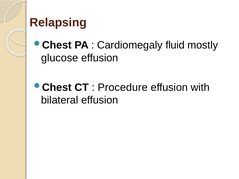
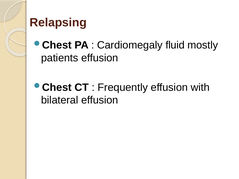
glucose: glucose -> patients
Procedure: Procedure -> Frequently
